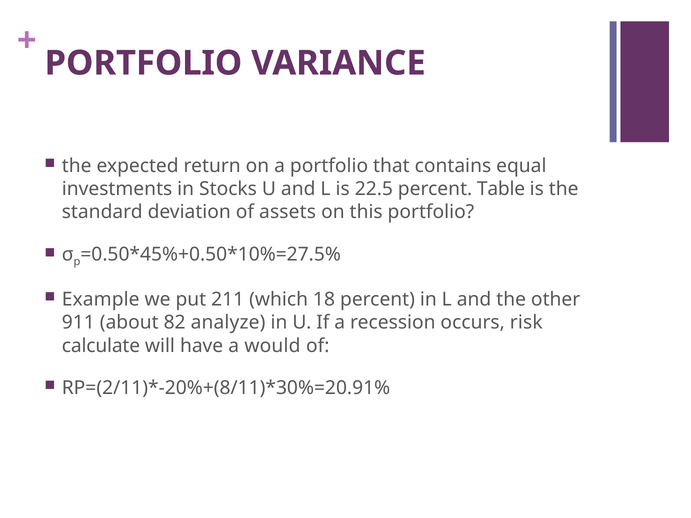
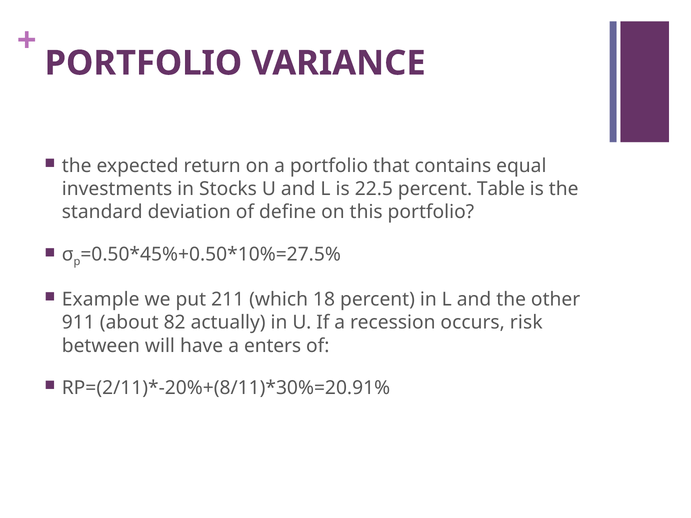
assets: assets -> define
analyze: analyze -> actually
calculate: calculate -> between
would: would -> enters
